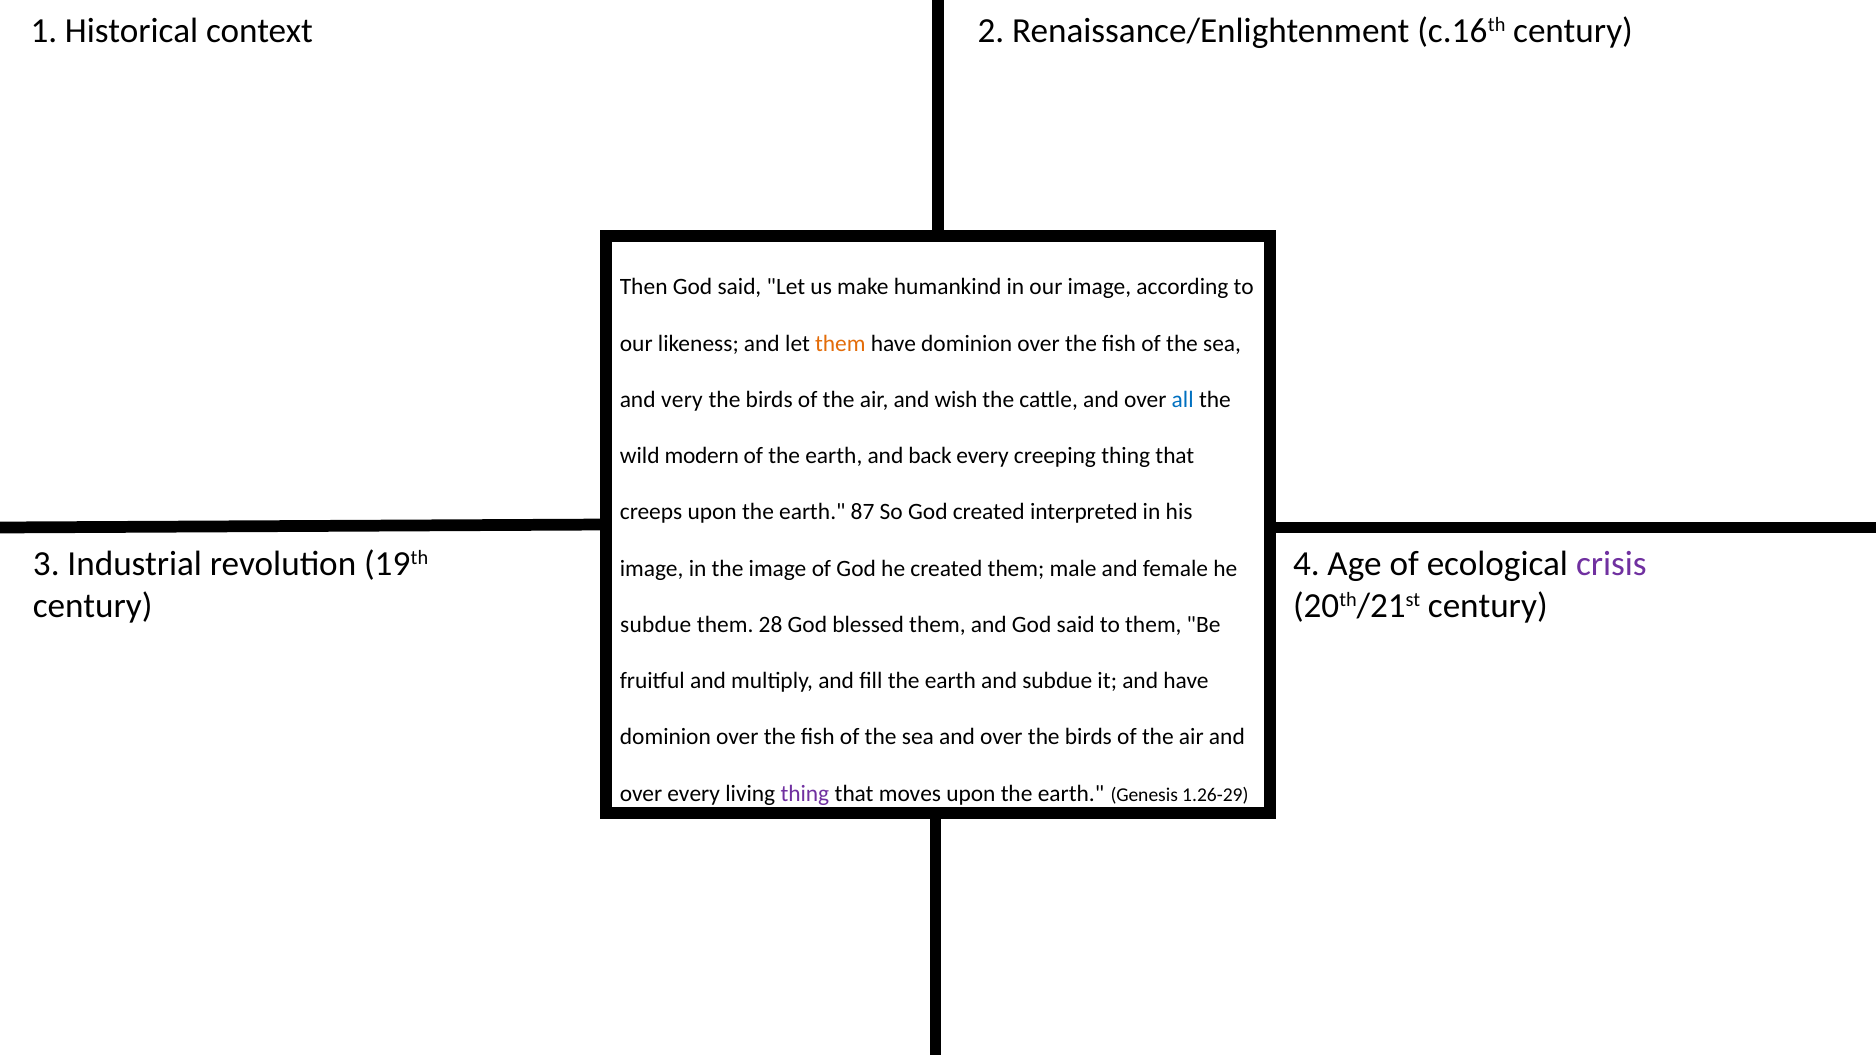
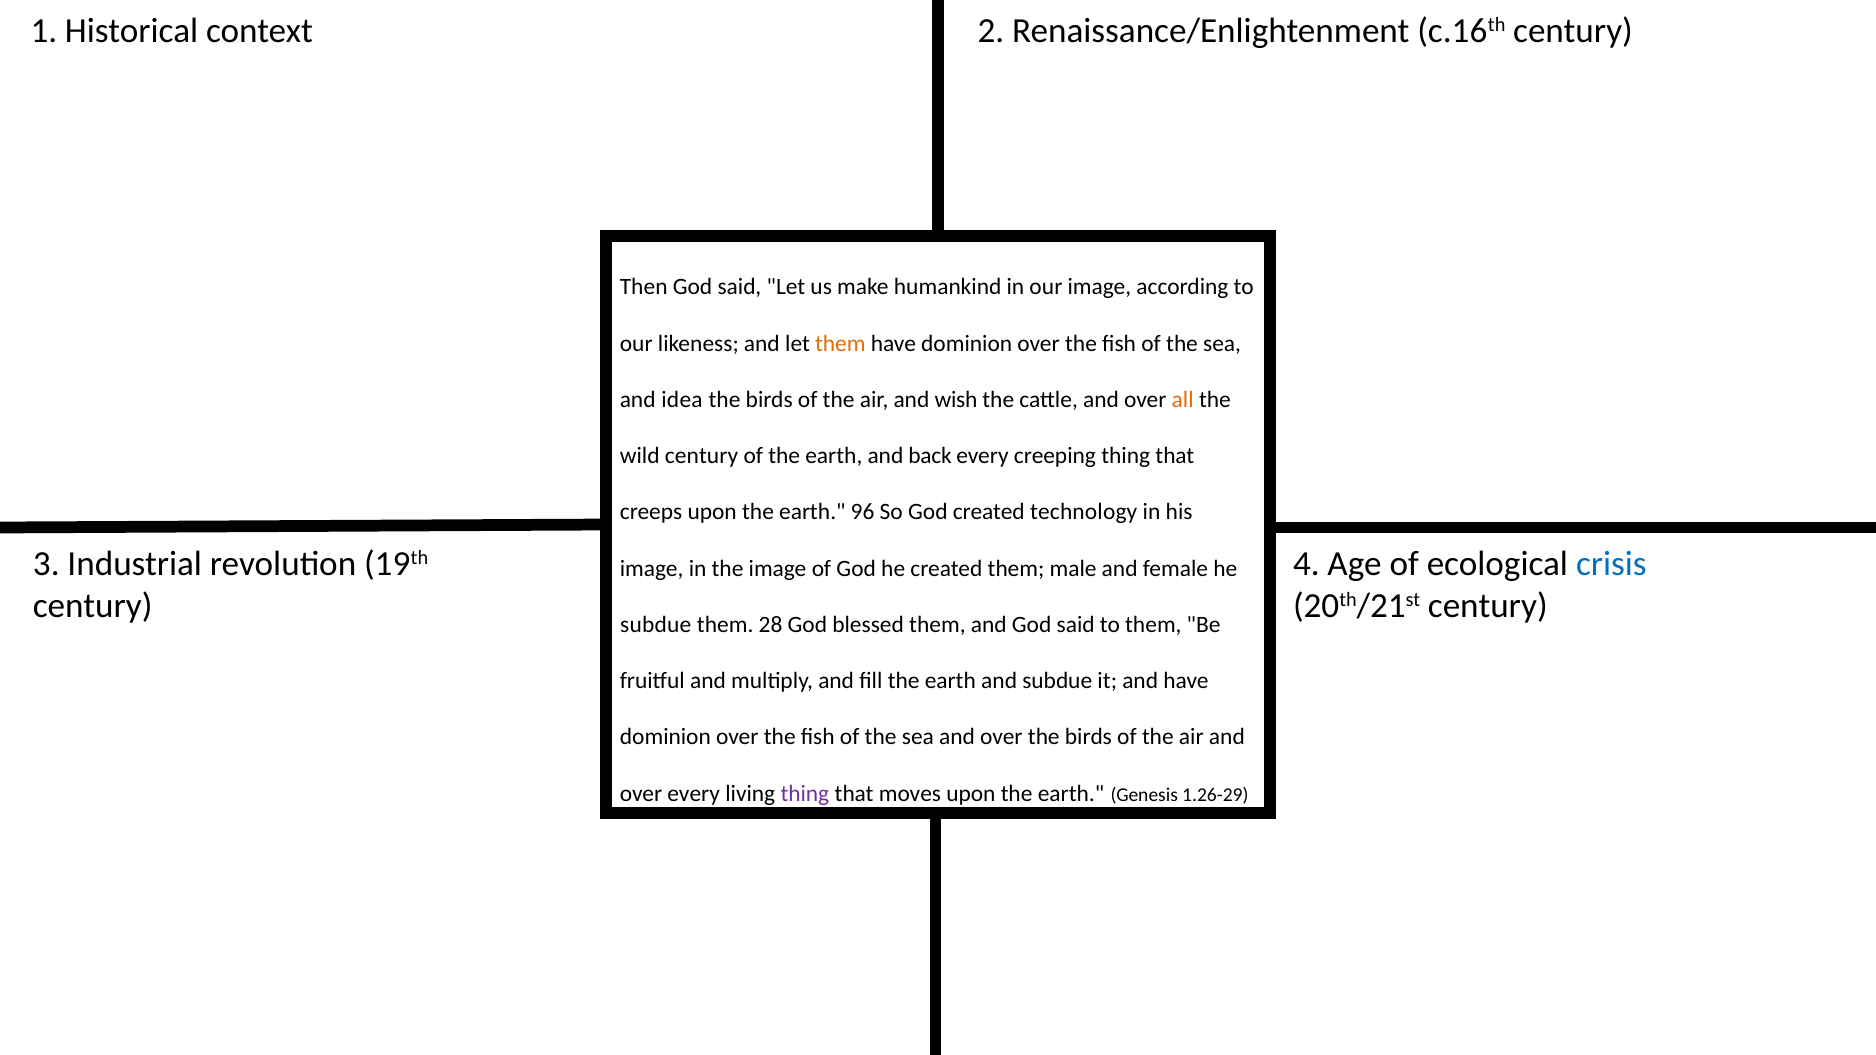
very: very -> idea
all colour: blue -> orange
wild modern: modern -> century
87: 87 -> 96
interpreted: interpreted -> technology
crisis colour: purple -> blue
